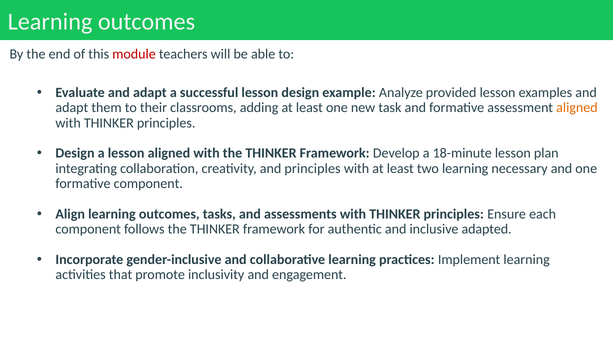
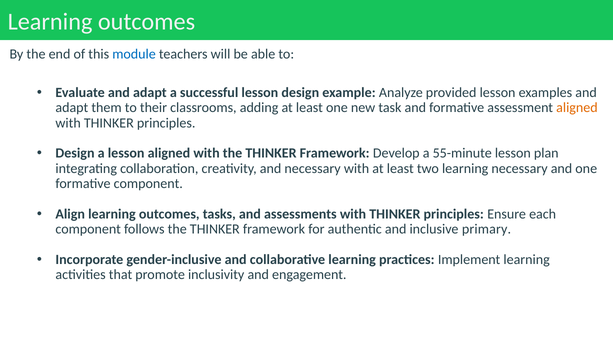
module colour: red -> blue
18-minute: 18-minute -> 55-minute
and principles: principles -> necessary
adapted: adapted -> primary
